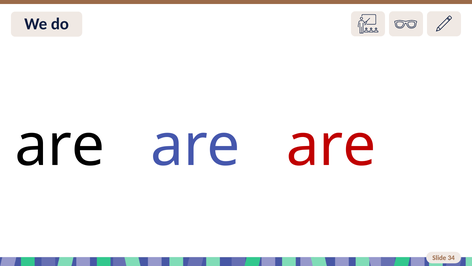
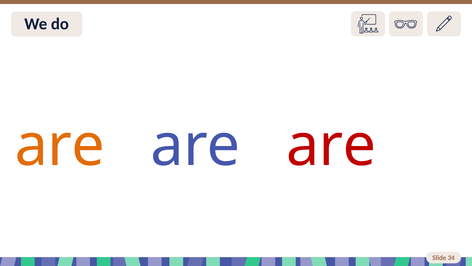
are at (60, 145) colour: black -> orange
